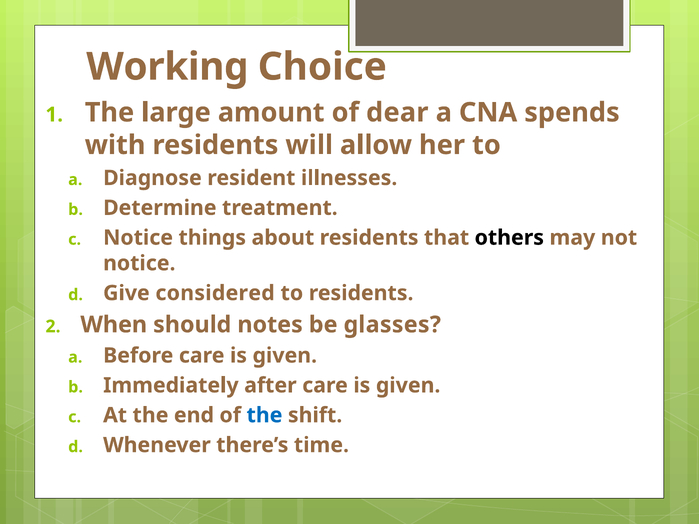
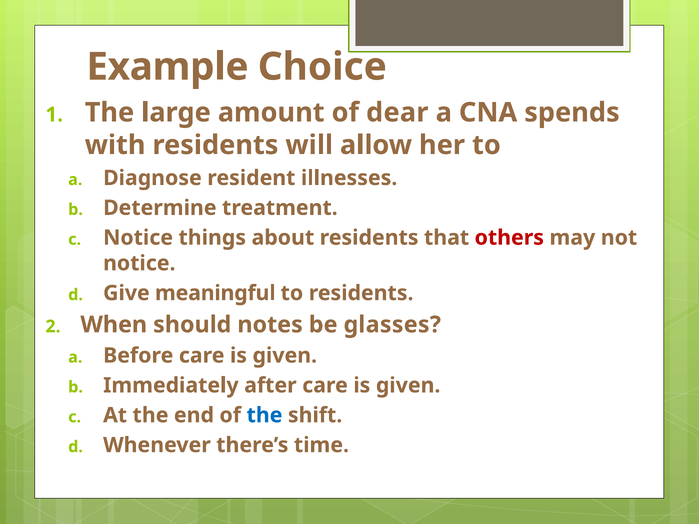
Working: Working -> Example
others colour: black -> red
considered: considered -> meaningful
